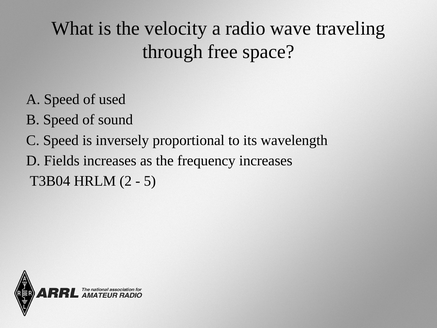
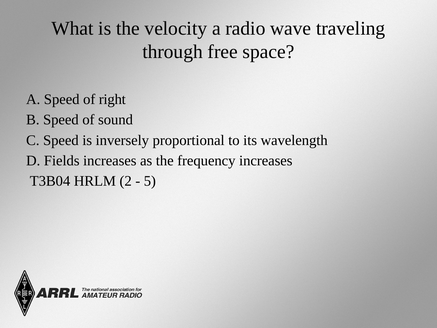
used: used -> right
